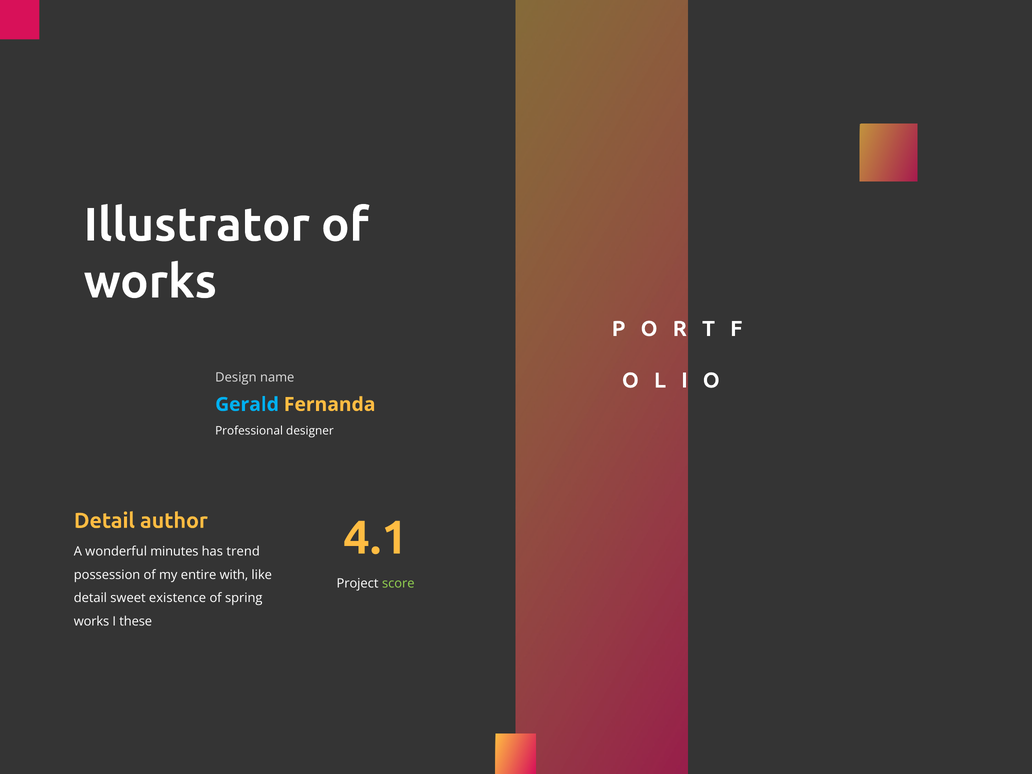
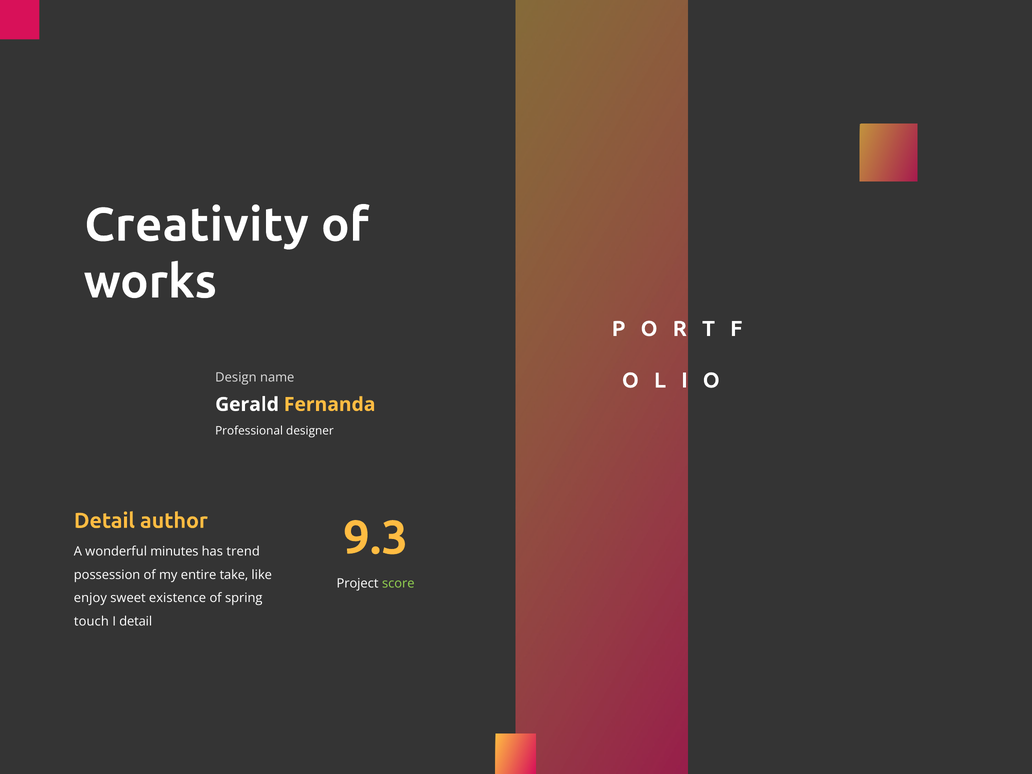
Illustrator: Illustrator -> Creativity
Gerald colour: light blue -> white
4.1: 4.1 -> 9.3
with: with -> take
detail at (90, 598): detail -> enjoy
works at (91, 621): works -> touch
I these: these -> detail
